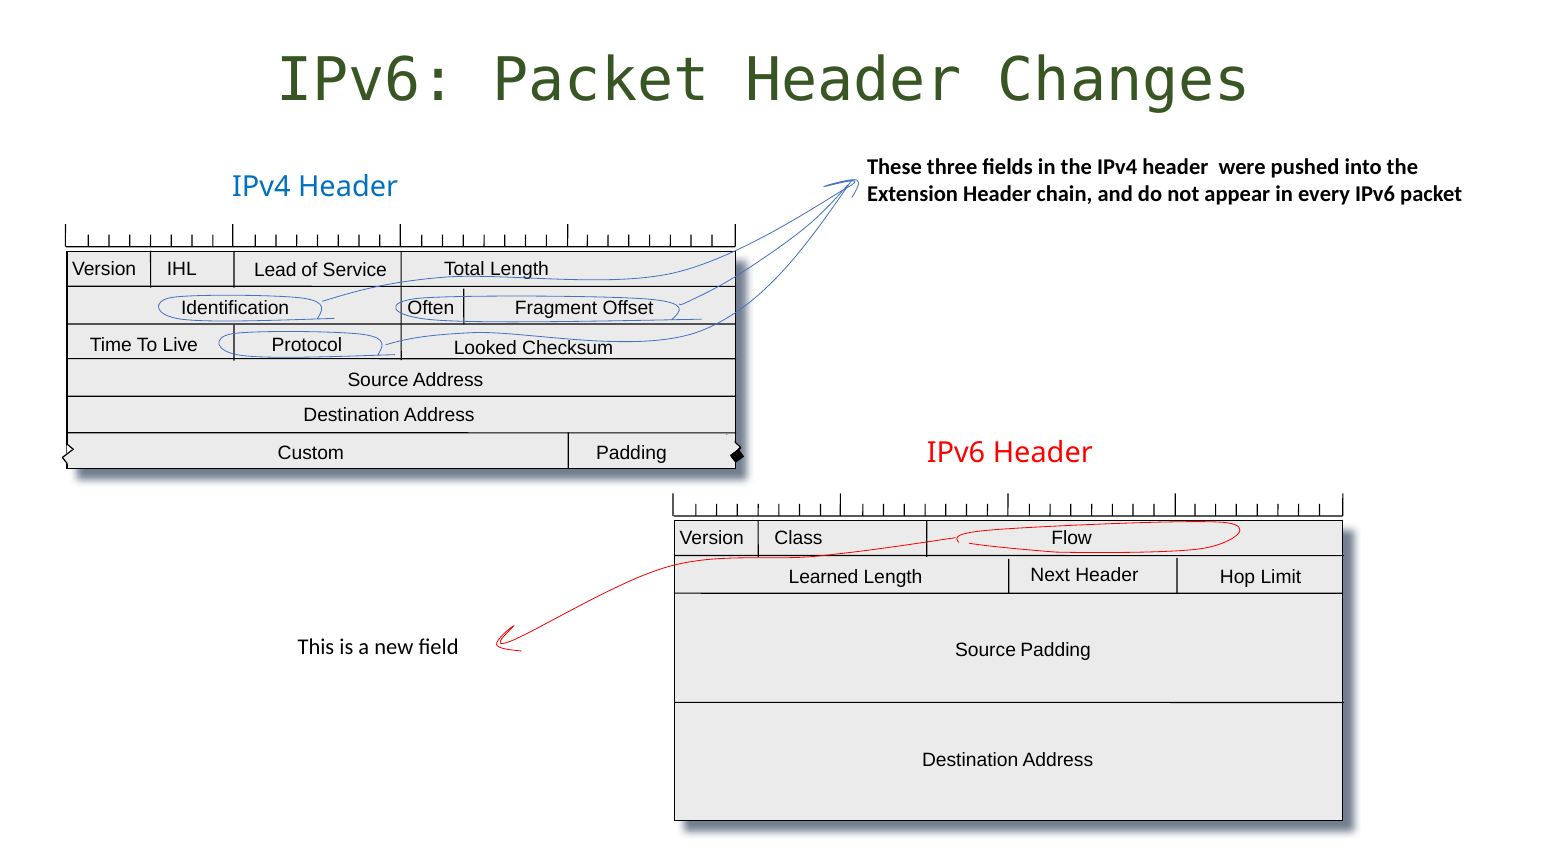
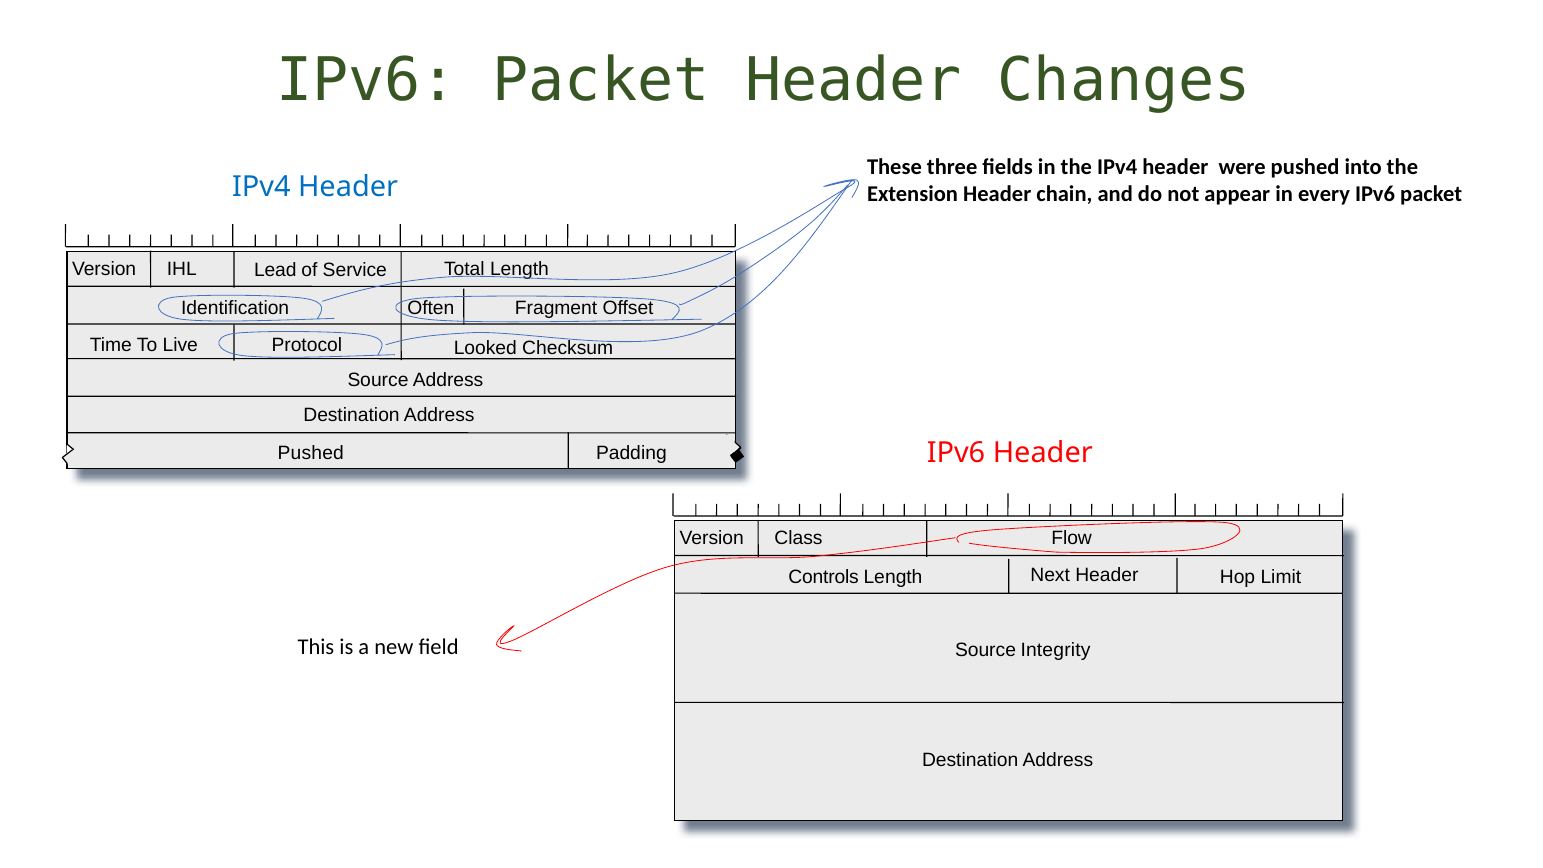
Custom at (311, 454): Custom -> Pushed
Learned: Learned -> Controls
Source Padding: Padding -> Integrity
